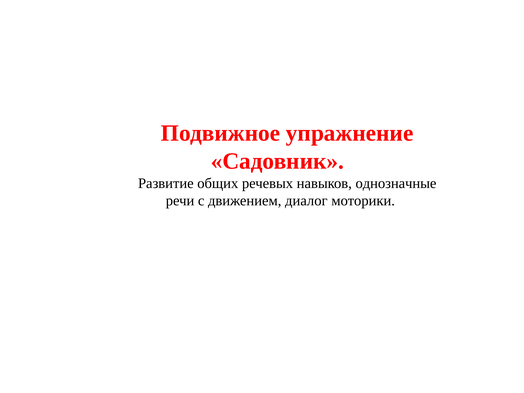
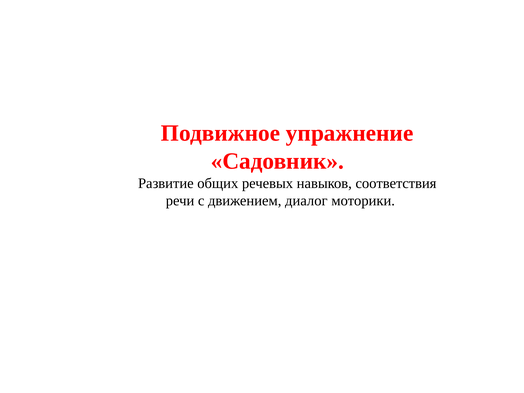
однозначные: однозначные -> соответствия
